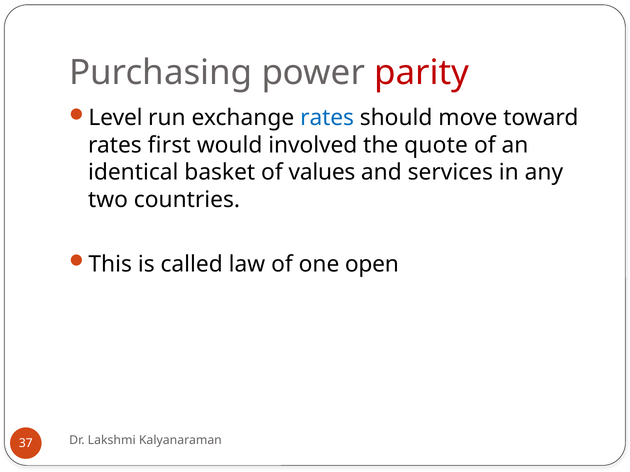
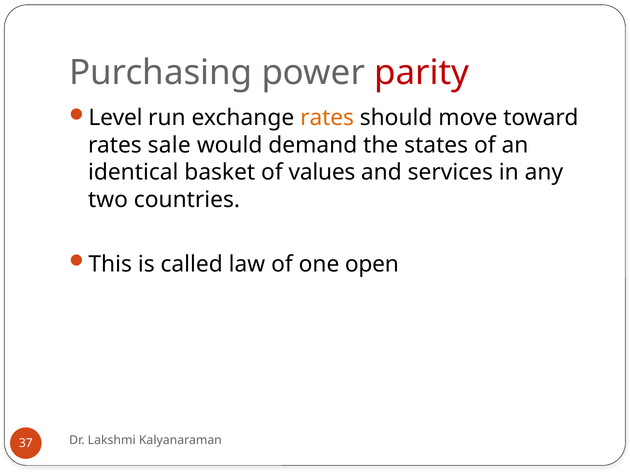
rates at (327, 118) colour: blue -> orange
first: first -> sale
involved: involved -> demand
quote: quote -> states
